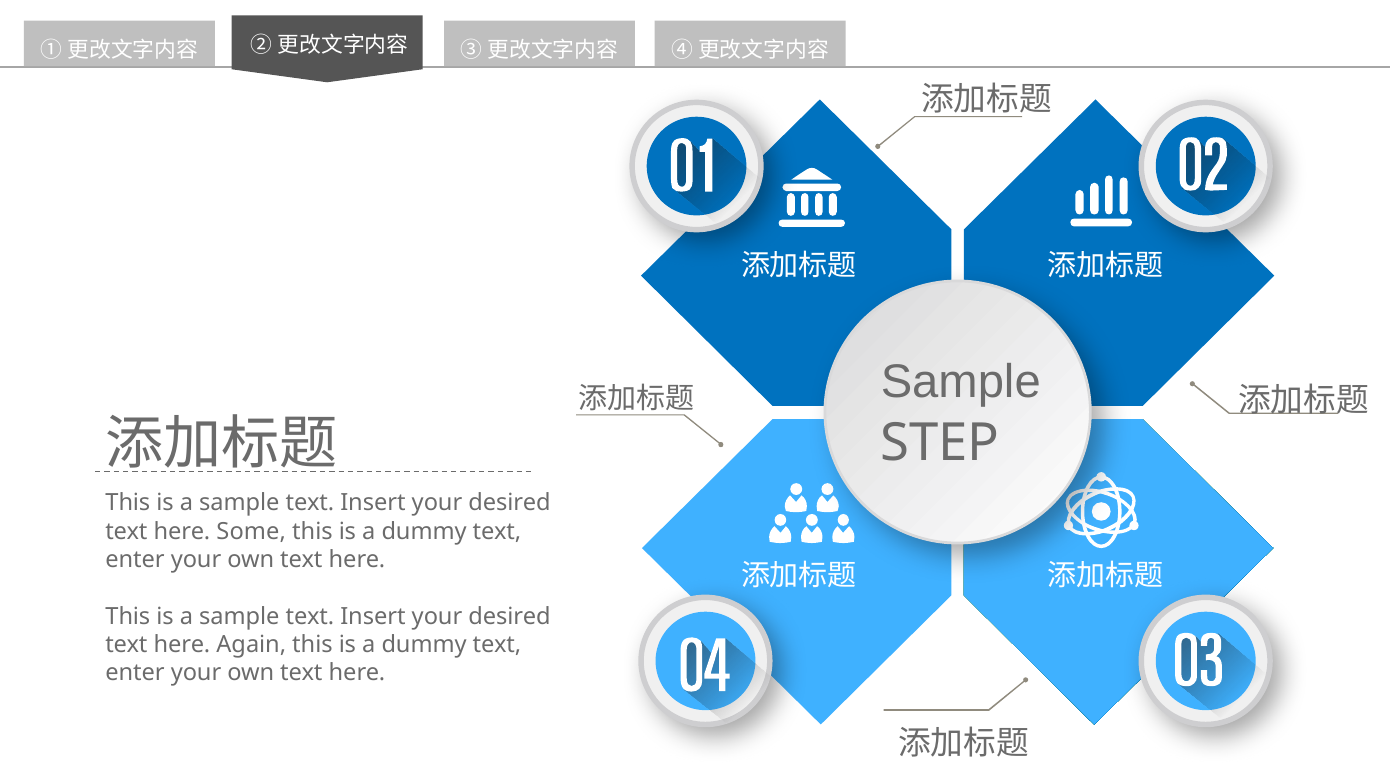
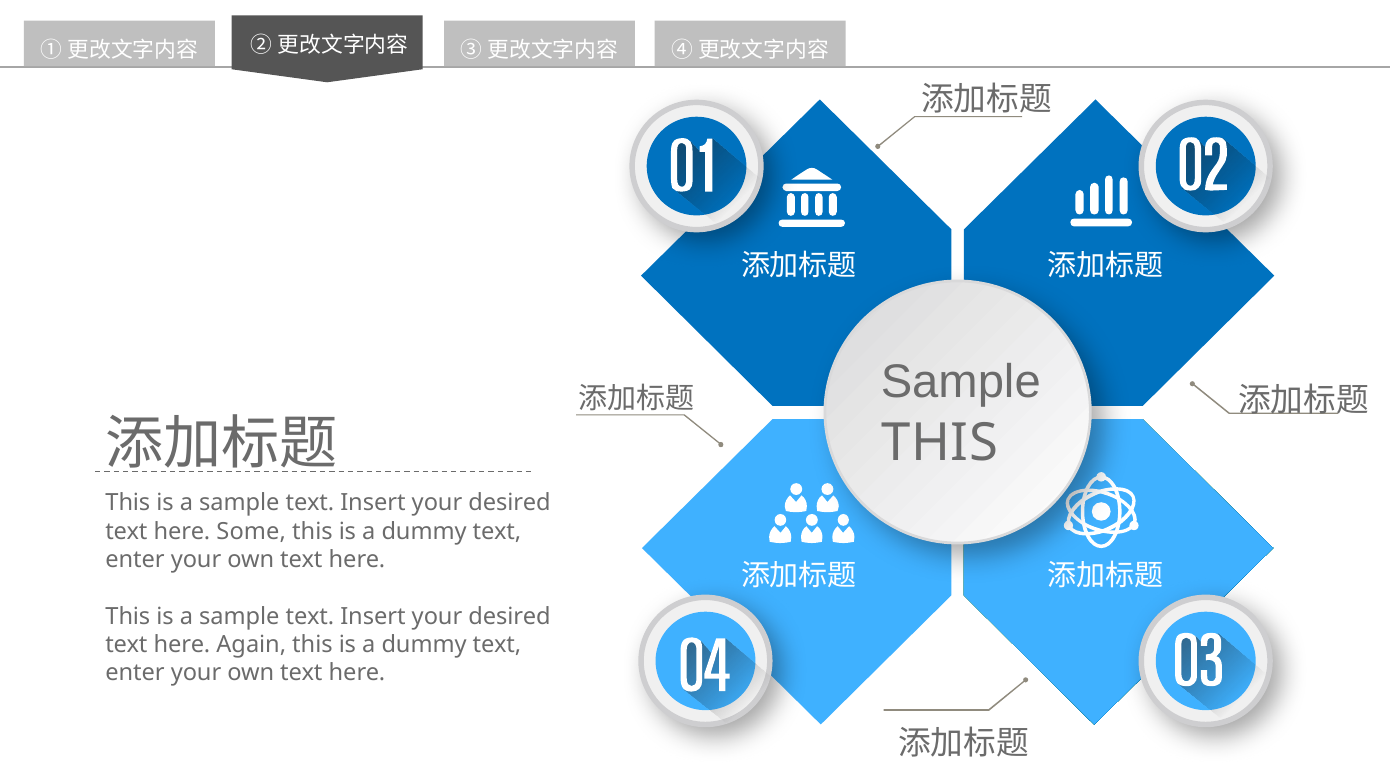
STEP at (940, 443): STEP -> THIS
